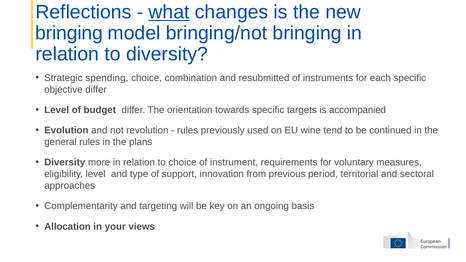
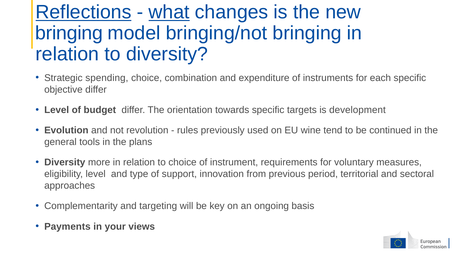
Reflections underline: none -> present
resubmitted: resubmitted -> expenditure
accompanied: accompanied -> development
general rules: rules -> tools
Allocation: Allocation -> Payments
